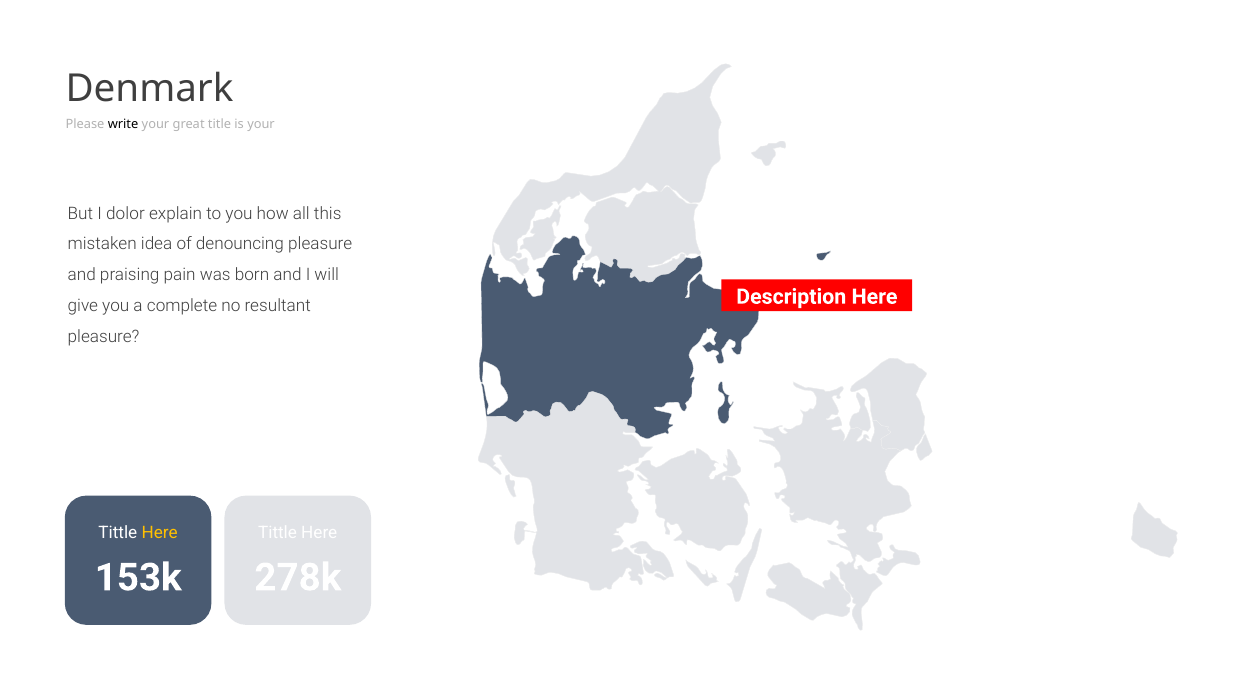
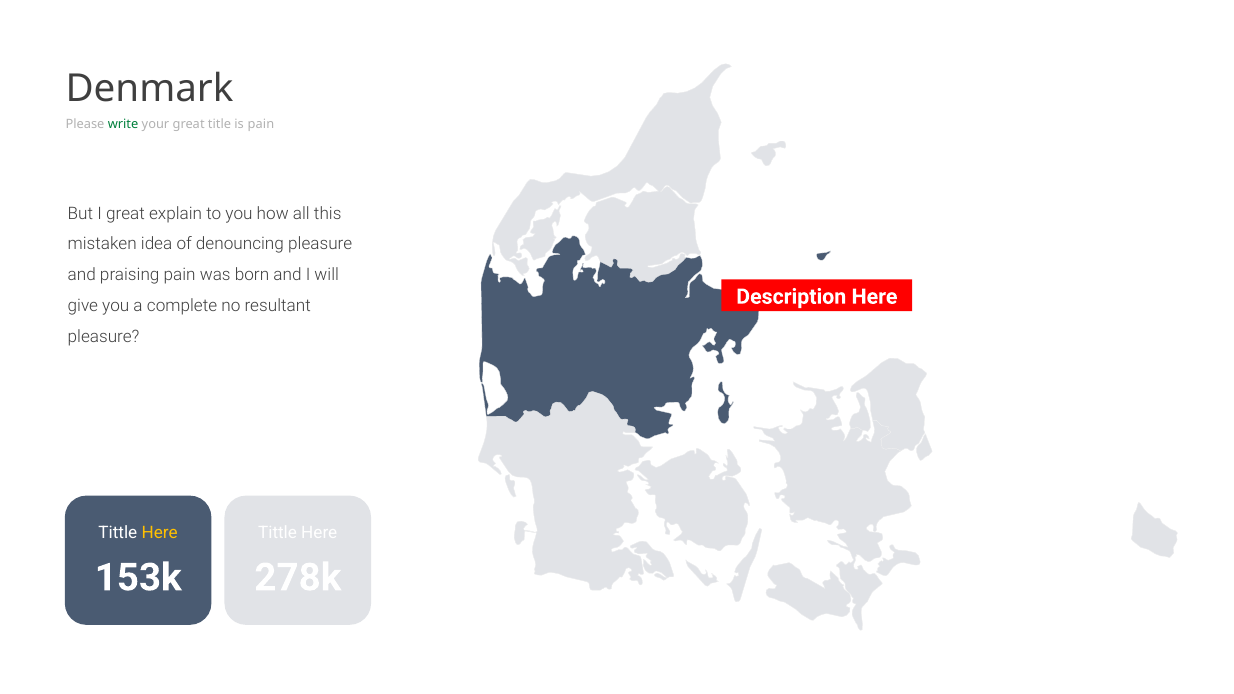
write colour: black -> green
is your: your -> pain
I dolor: dolor -> great
